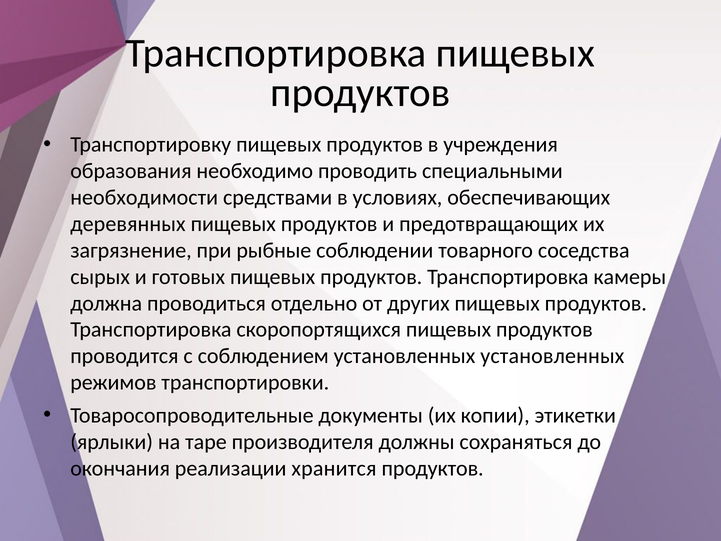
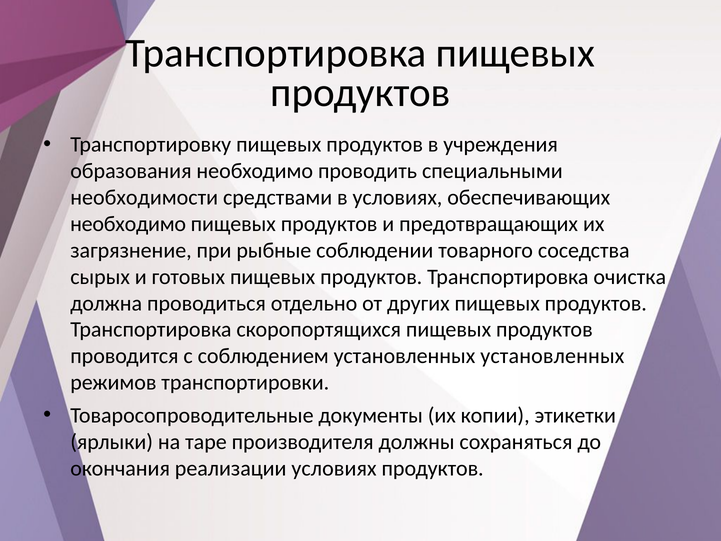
деревянных at (128, 224): деревянных -> необходимо
камеры: камеры -> очистка
реализации хранится: хранится -> условиях
